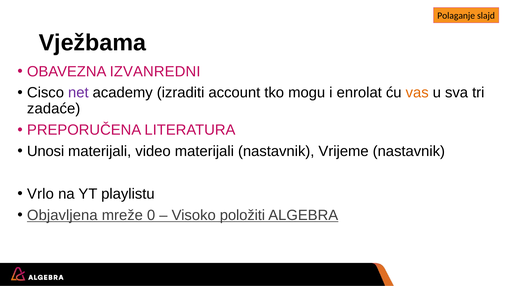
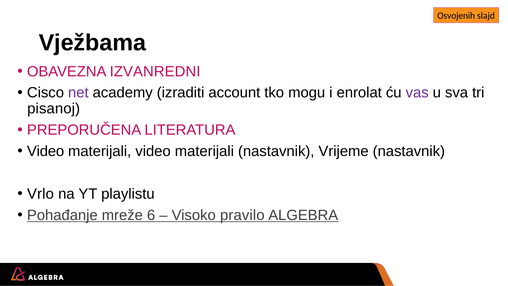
Polaganje: Polaganje -> Osvojenih
vas colour: orange -> purple
zadaće: zadaće -> pisanoj
Unosi at (46, 151): Unosi -> Video
Objavljena: Objavljena -> Pohađanje
0: 0 -> 6
položiti: položiti -> pravilo
